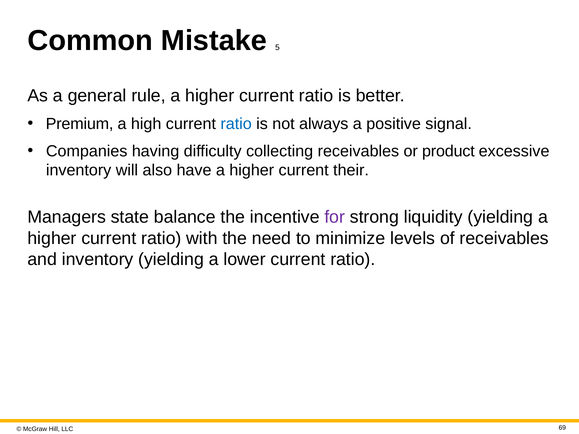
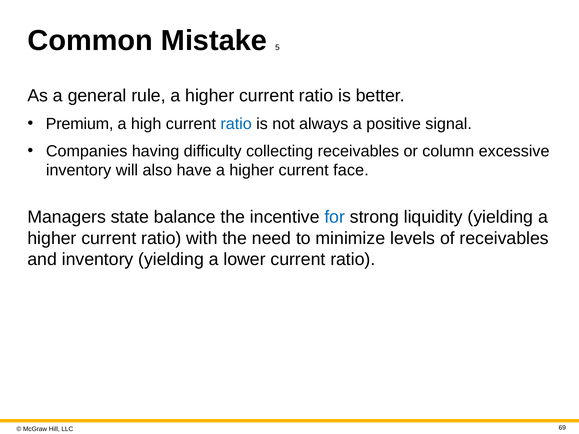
product: product -> column
their: their -> face
for colour: purple -> blue
